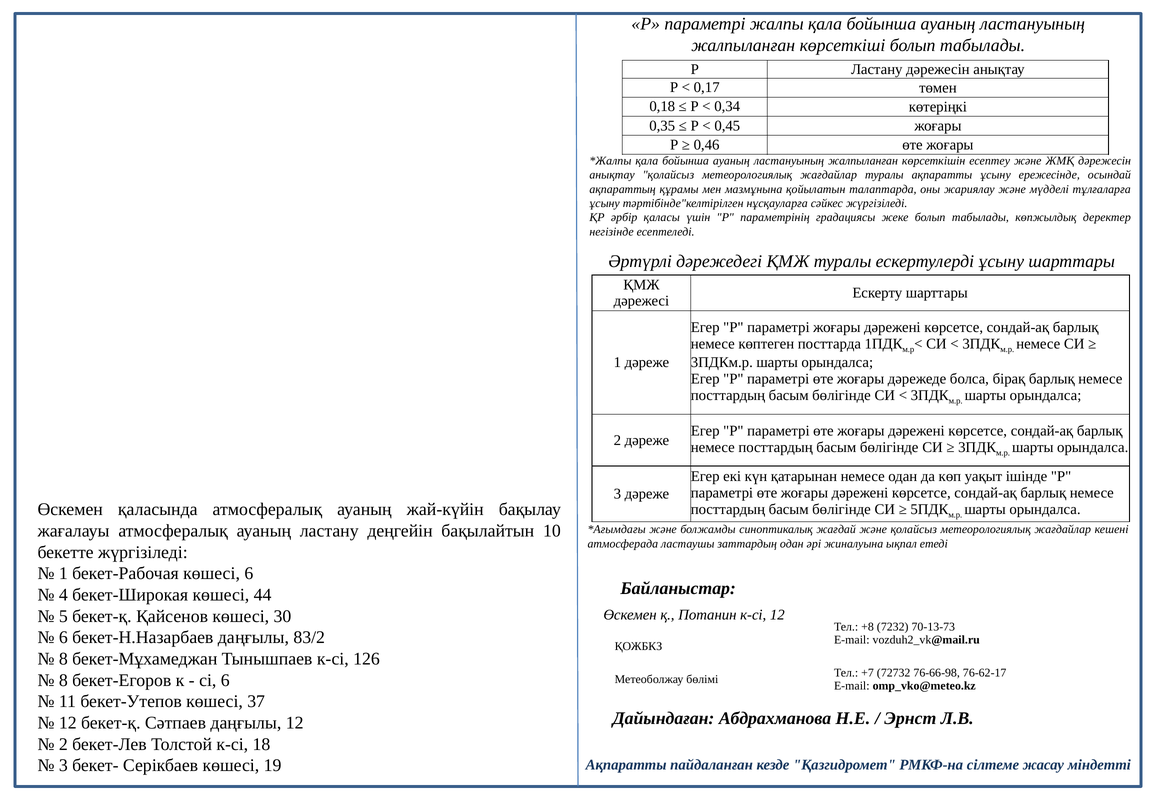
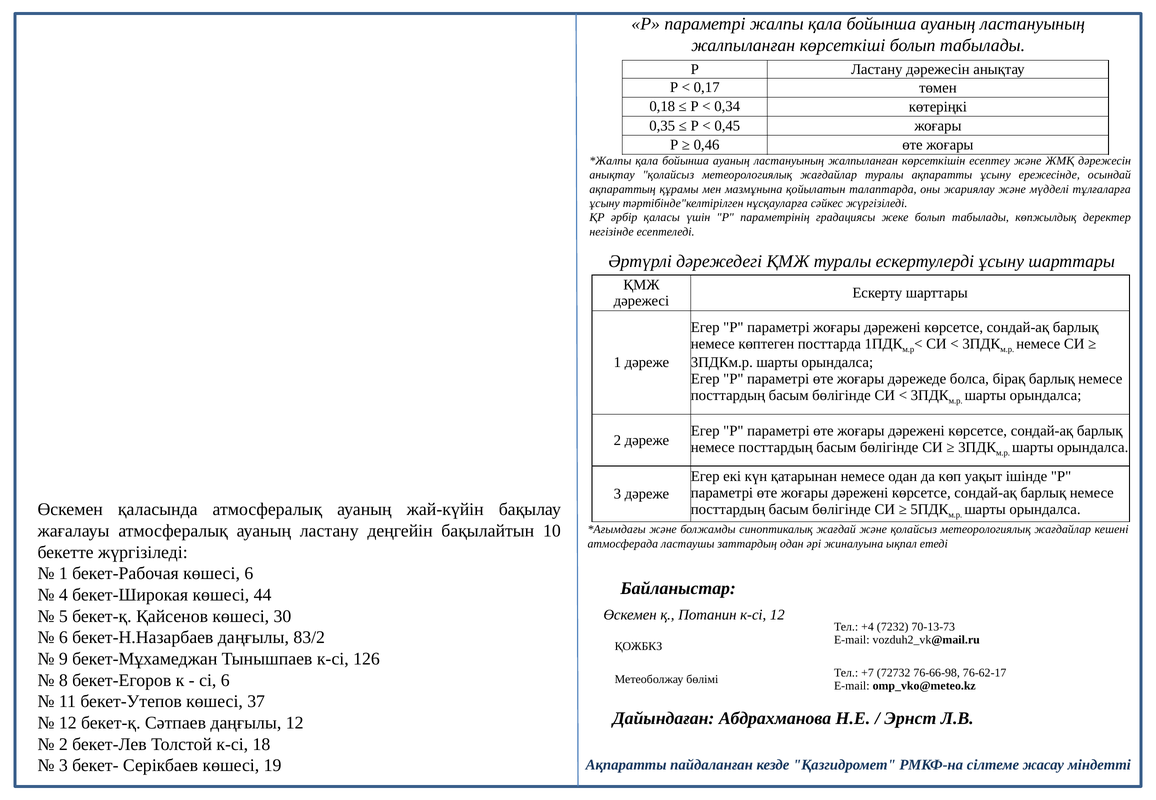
+8: +8 -> +4
8 at (63, 659): 8 -> 9
